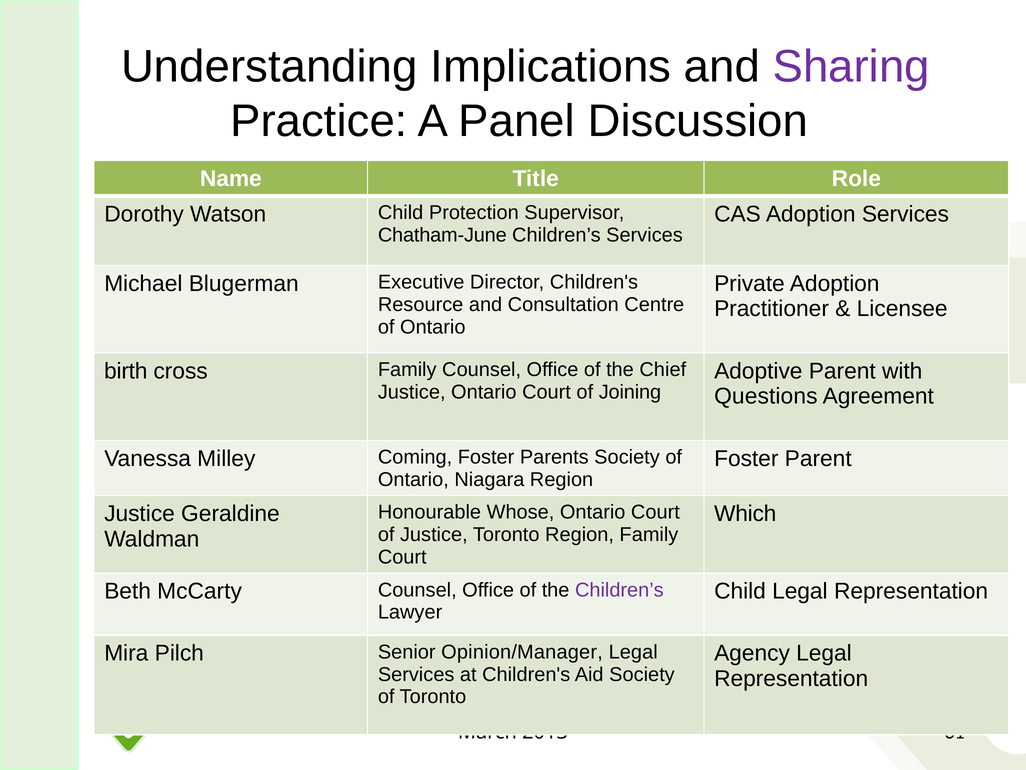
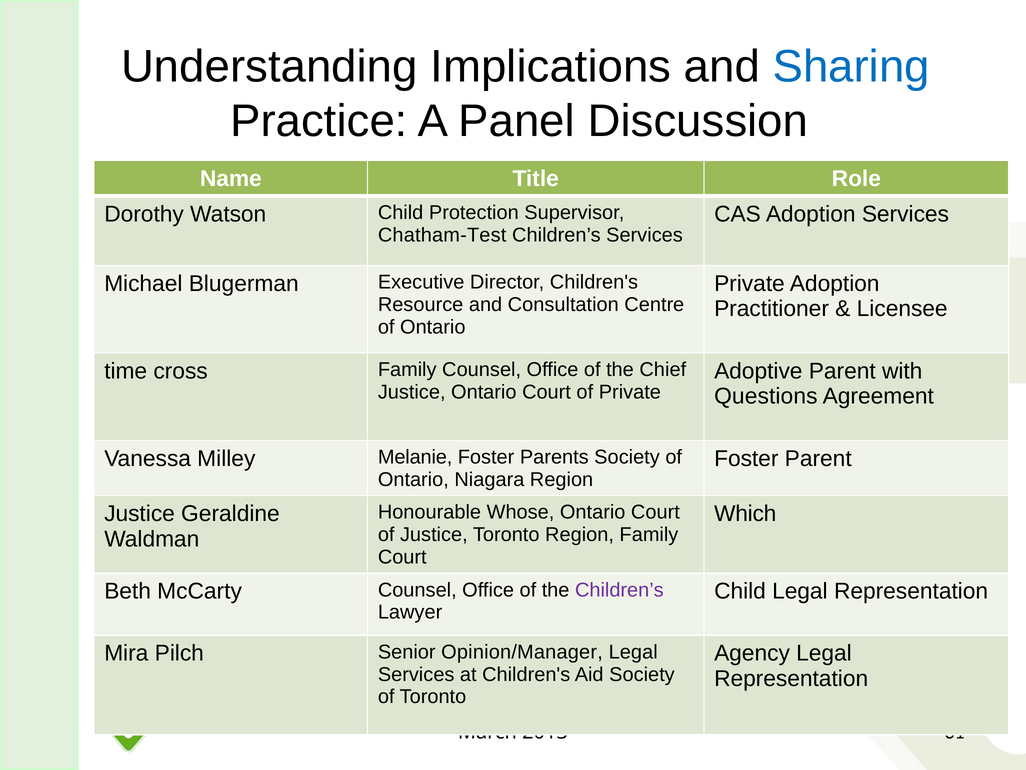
Sharing colour: purple -> blue
Chatham-June: Chatham-June -> Chatham-Test
birth: birth -> time
of Joining: Joining -> Private
Coming: Coming -> Melanie
